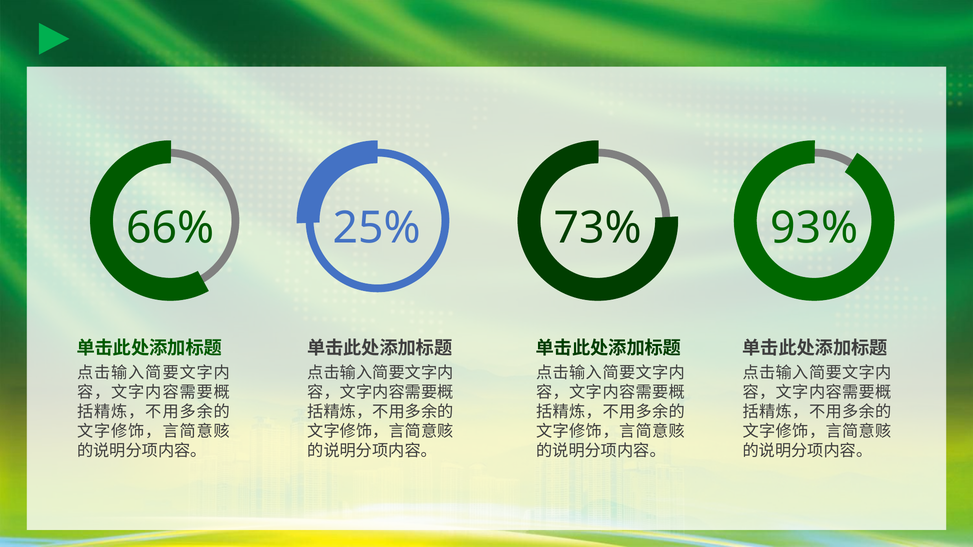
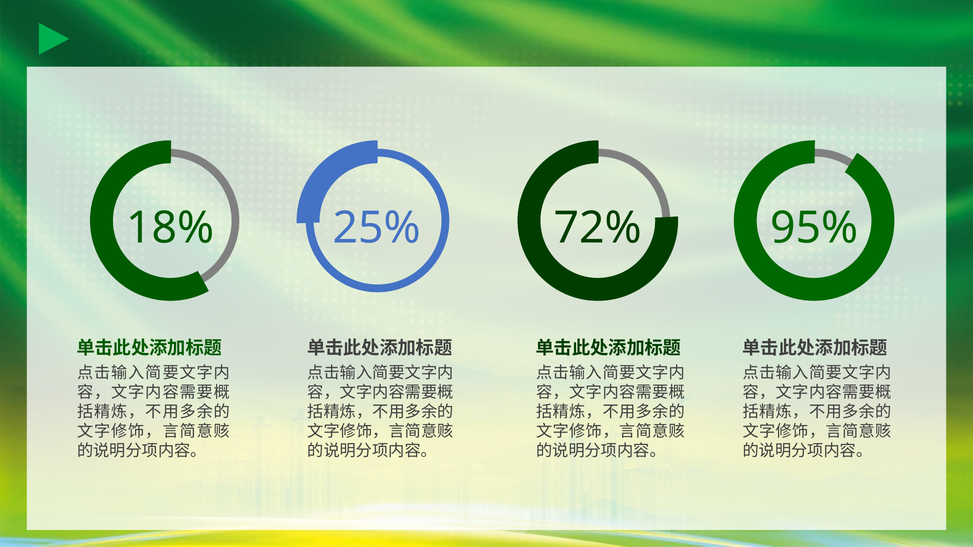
66%: 66% -> 18%
73%: 73% -> 72%
93%: 93% -> 95%
